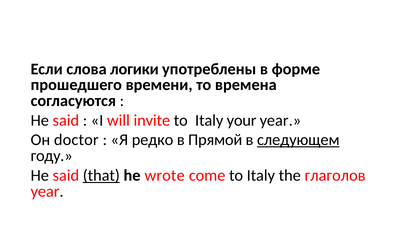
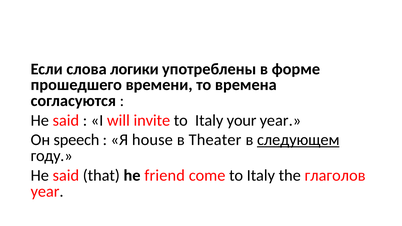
doctor: doctor -> speech
редко: редко -> house
Прямой: Прямой -> Theater
that underline: present -> none
wrote: wrote -> friend
